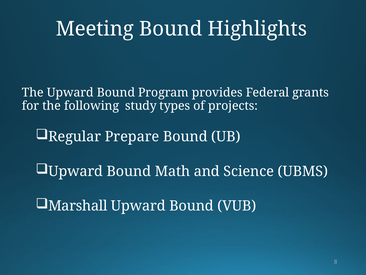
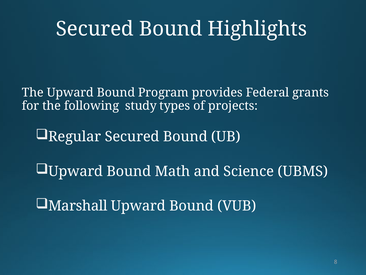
Meeting at (95, 29): Meeting -> Secured
Regular Prepare: Prepare -> Secured
